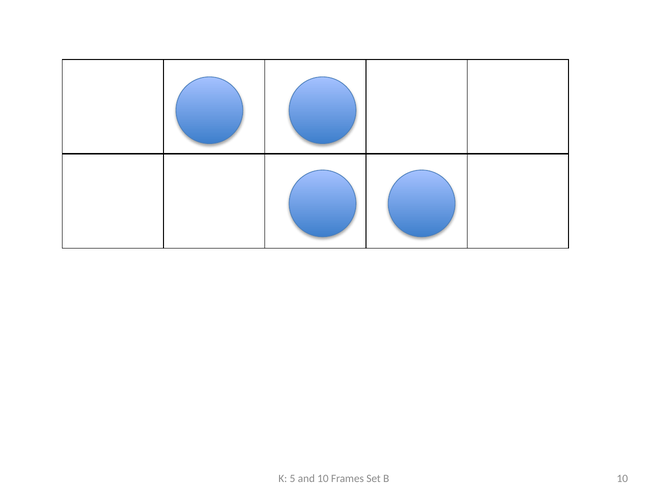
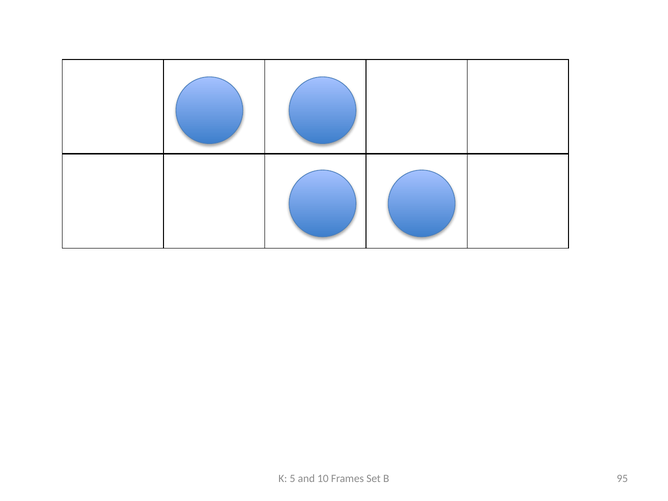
B 10: 10 -> 95
